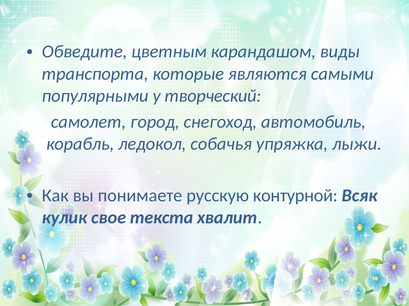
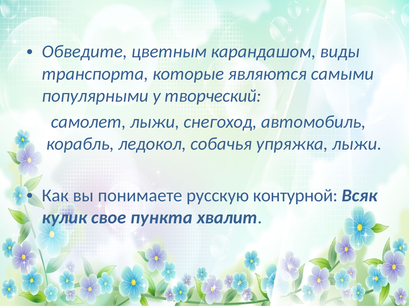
самолет город: город -> лыжи
текста: текста -> пункта
